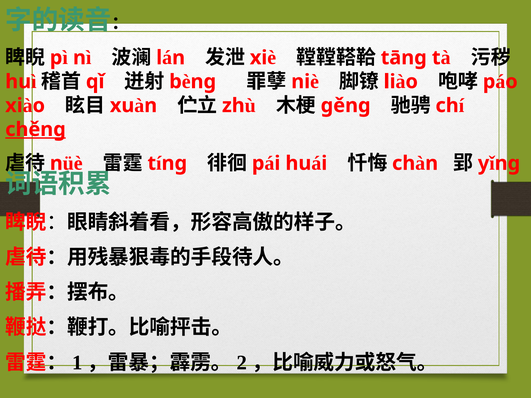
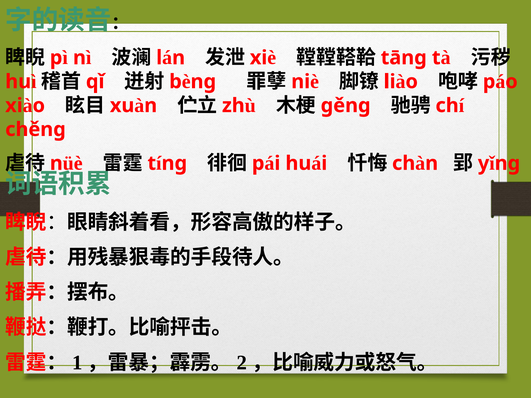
chěng underline: present -> none
